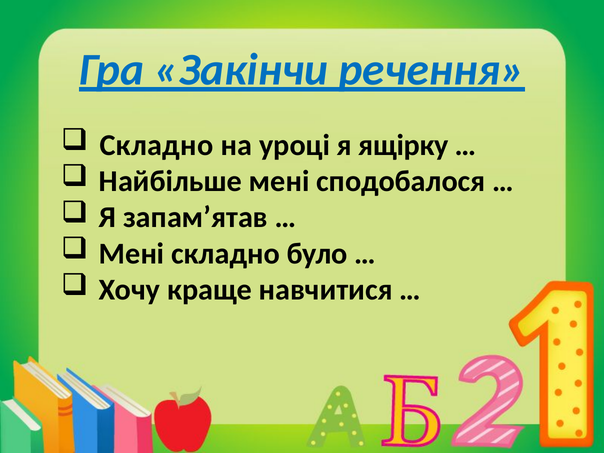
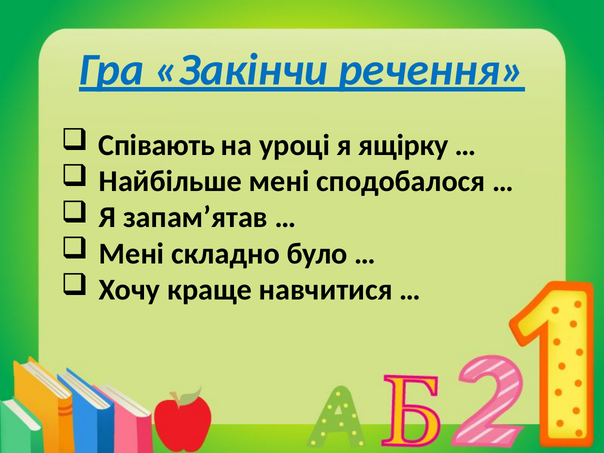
Складно at (156, 145): Складно -> Співають
